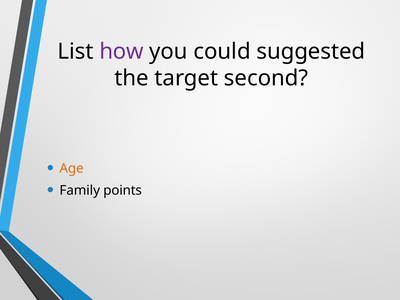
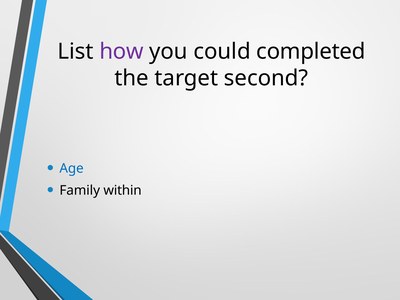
suggested: suggested -> completed
Age colour: orange -> blue
points: points -> within
